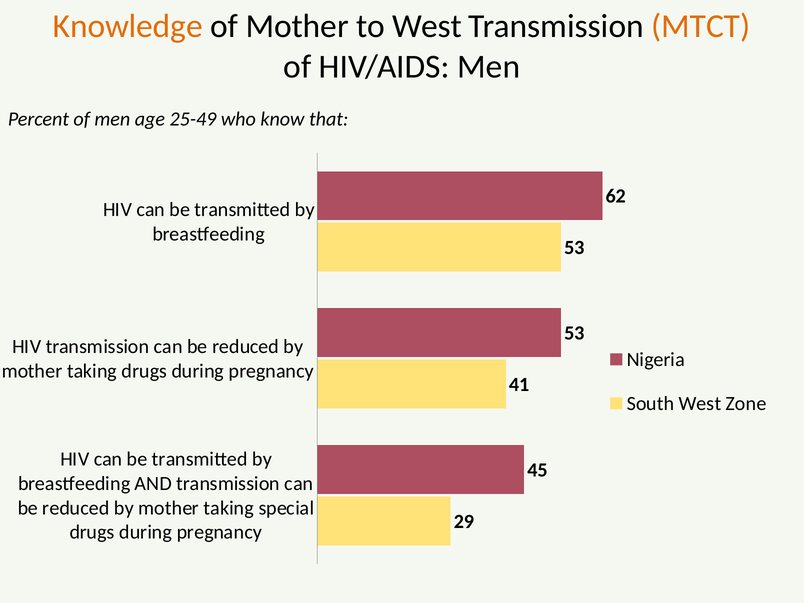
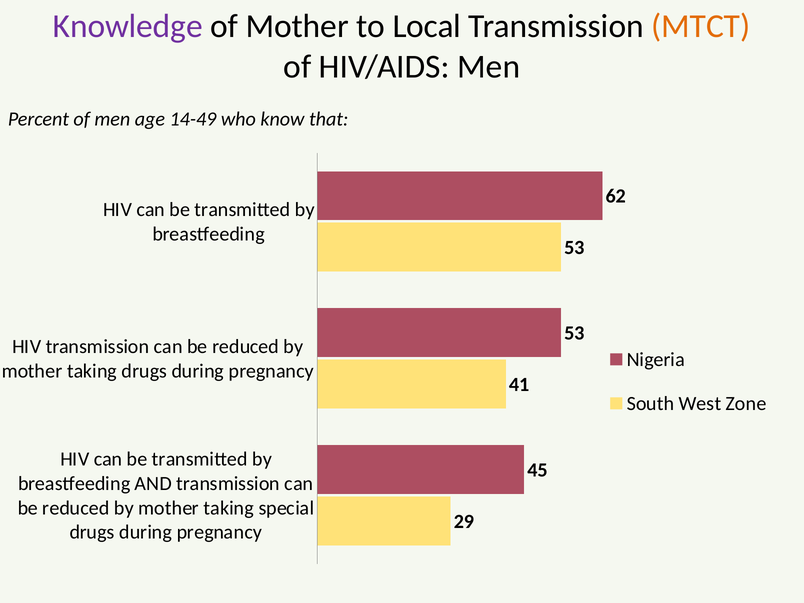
Knowledge colour: orange -> purple
to West: West -> Local
25-49: 25-49 -> 14-49
